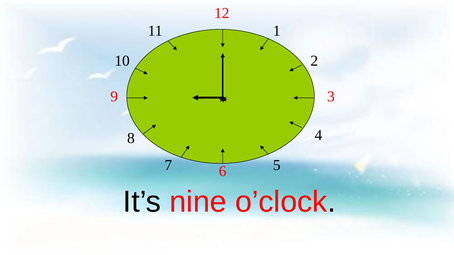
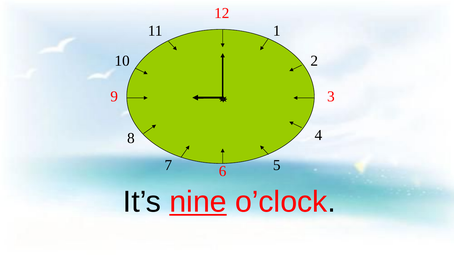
nine underline: none -> present
